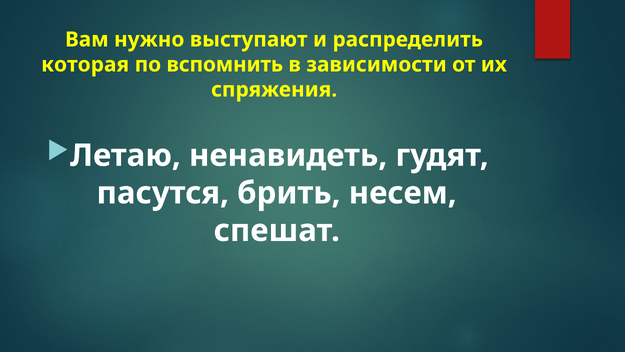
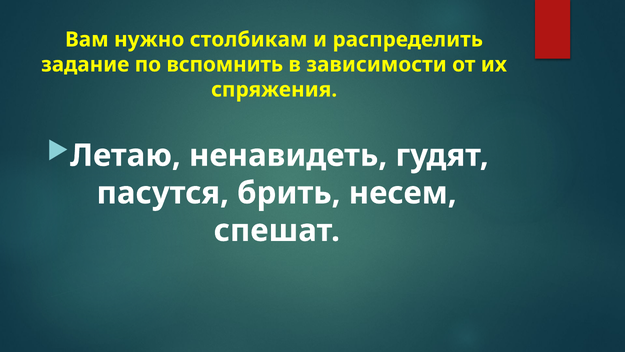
выступают: выступают -> столбикам
которая: которая -> задание
